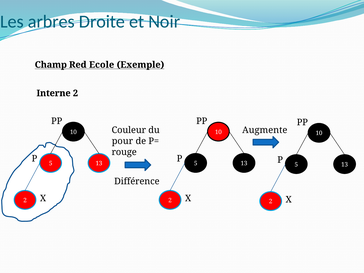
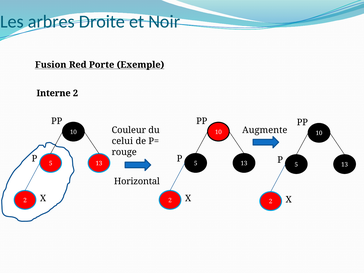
Champ: Champ -> Fusion
Ecole: Ecole -> Porte
pour: pour -> celui
Différence: Différence -> Horizontal
